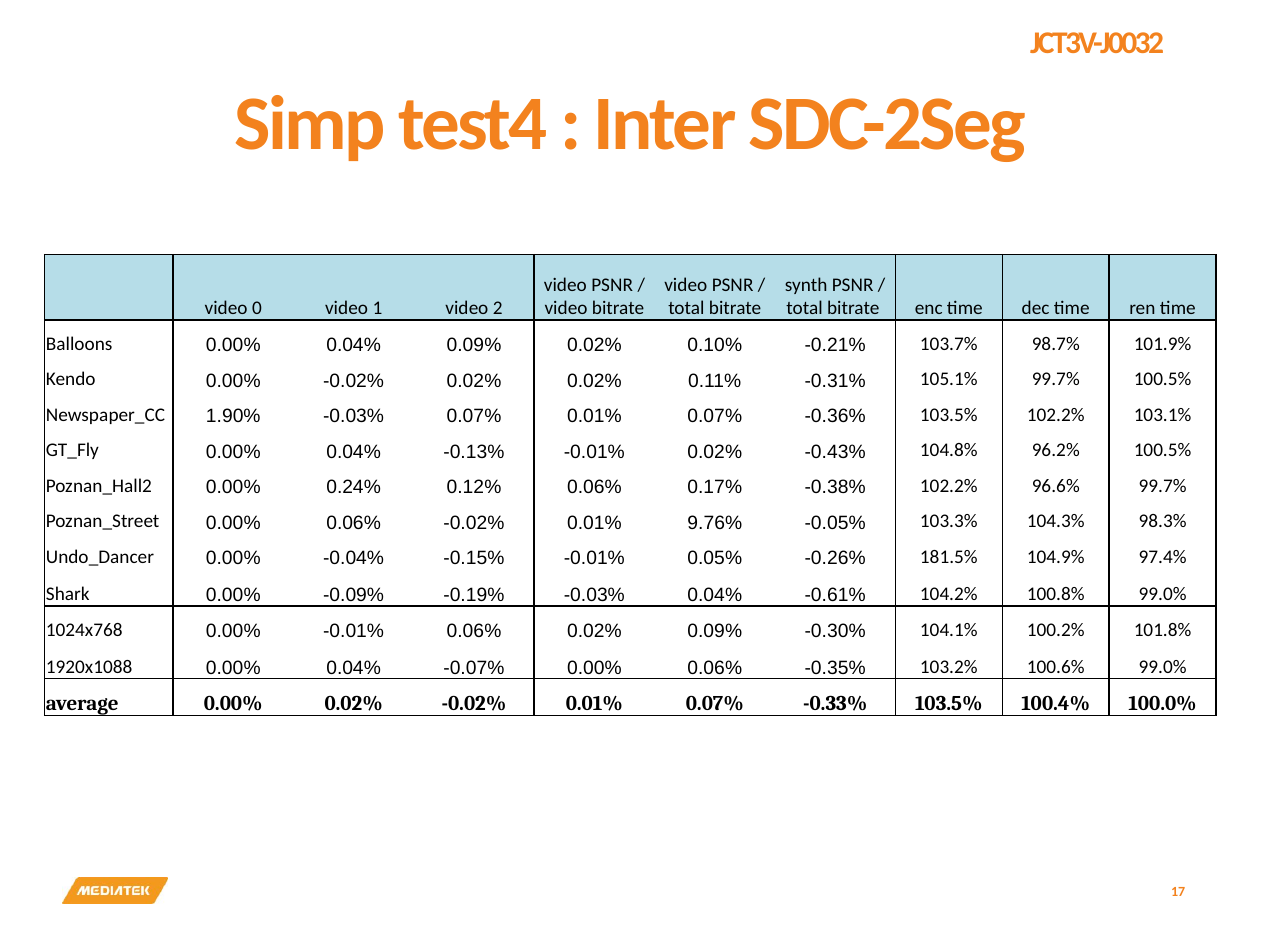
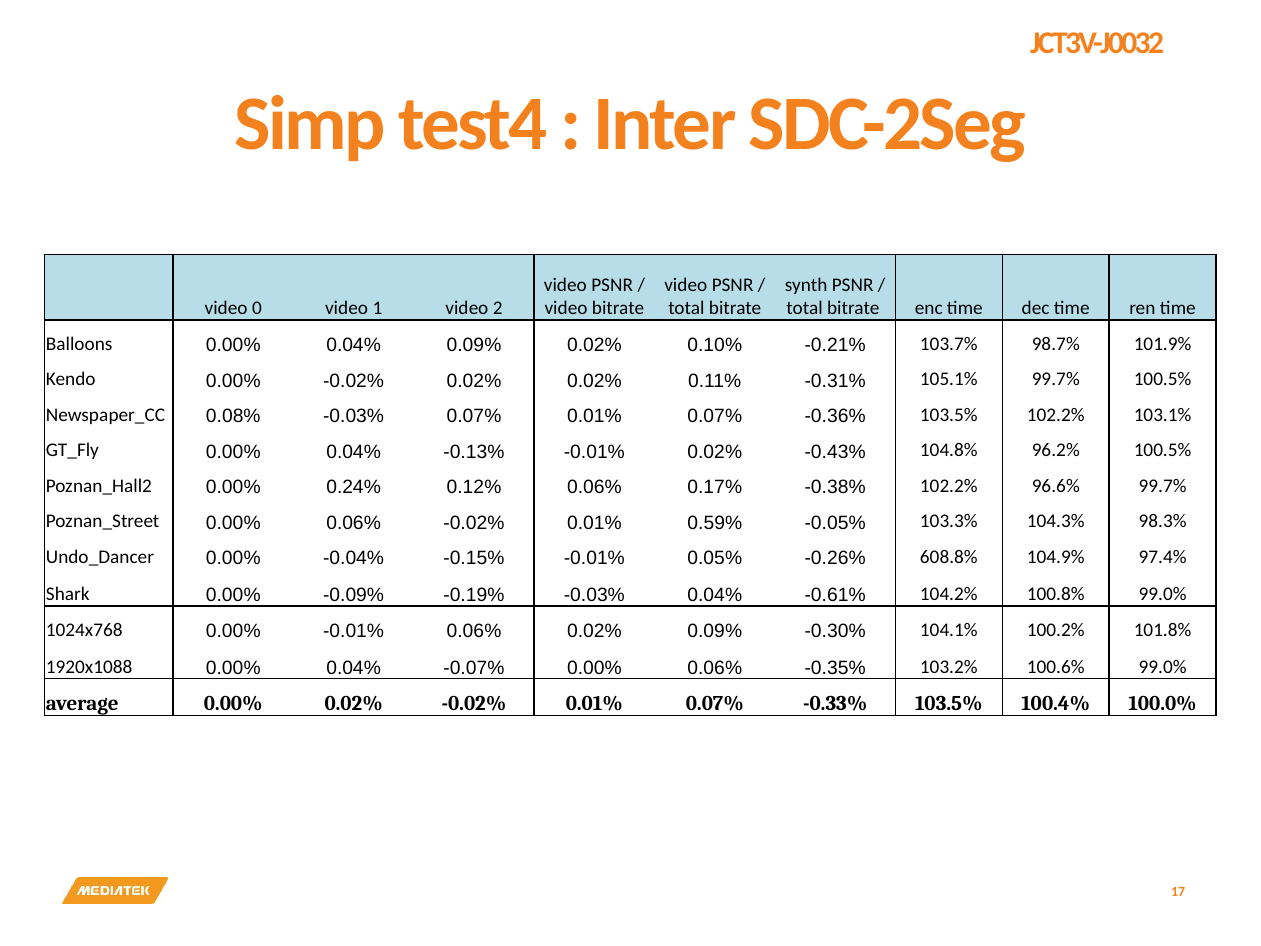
1.90%: 1.90% -> 0.08%
9.76%: 9.76% -> 0.59%
181.5%: 181.5% -> 608.8%
